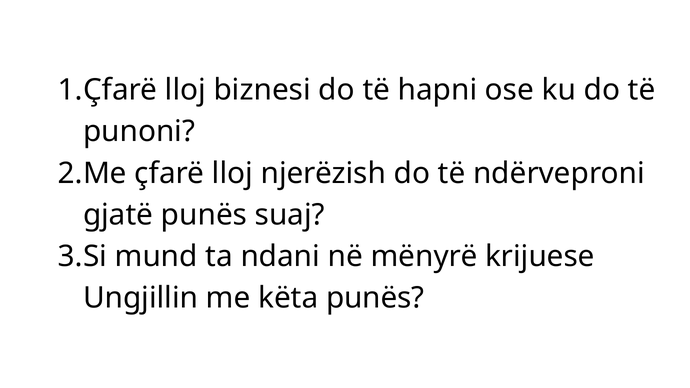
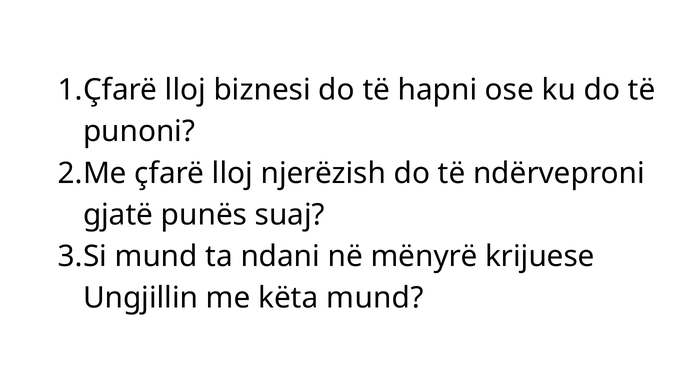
këta punës: punës -> mund
